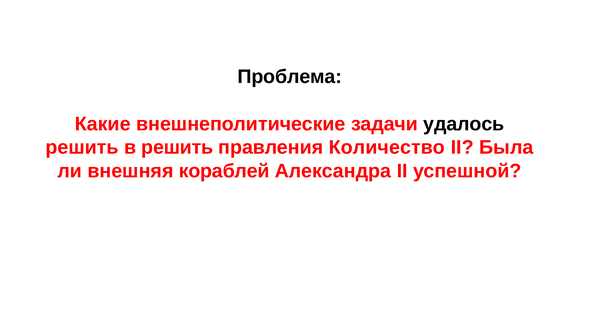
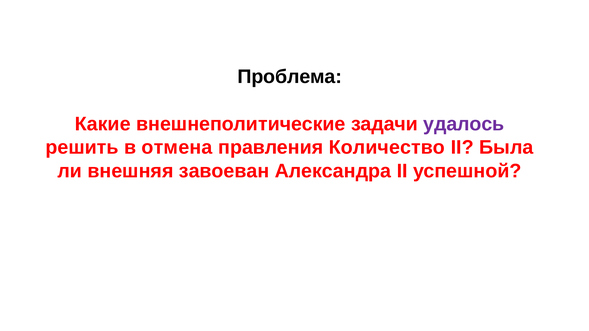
удалось colour: black -> purple
в решить: решить -> отмена
кораблей: кораблей -> завоеван
